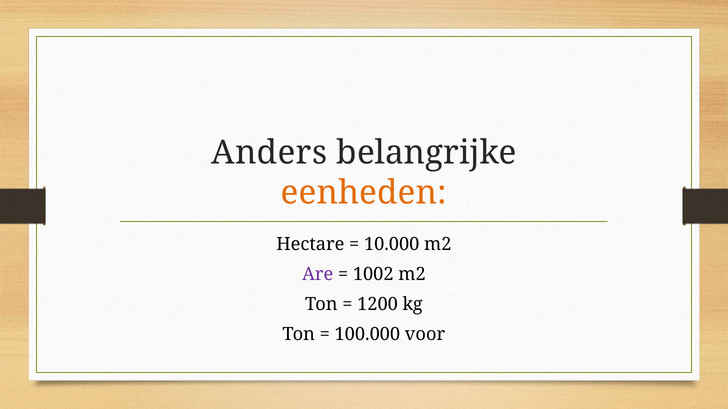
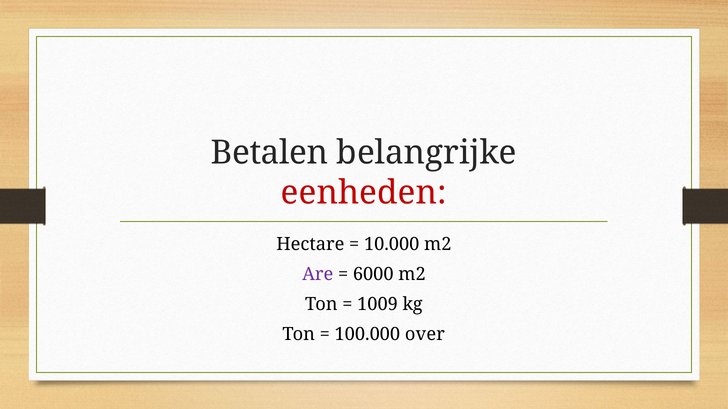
Anders: Anders -> Betalen
eenheden colour: orange -> red
1002: 1002 -> 6000
1200: 1200 -> 1009
voor: voor -> over
